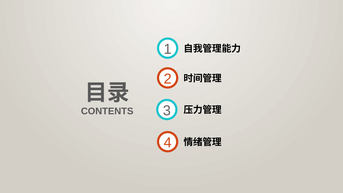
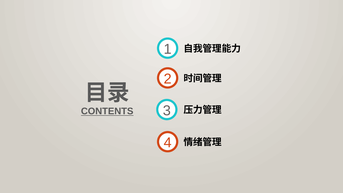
CONTENTS underline: none -> present
